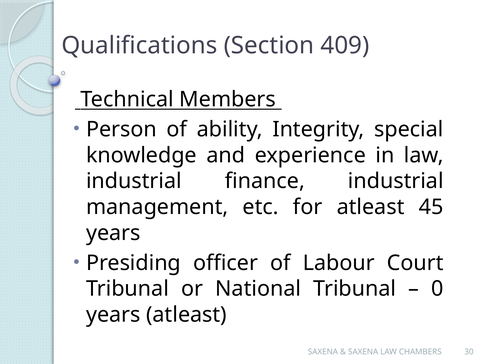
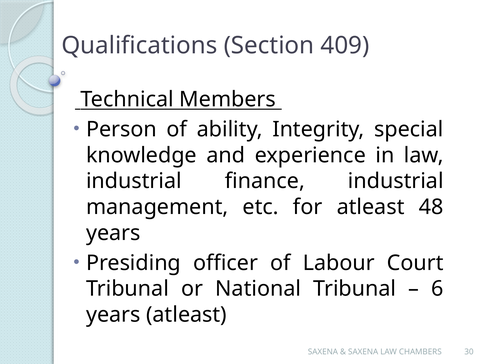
45: 45 -> 48
0: 0 -> 6
